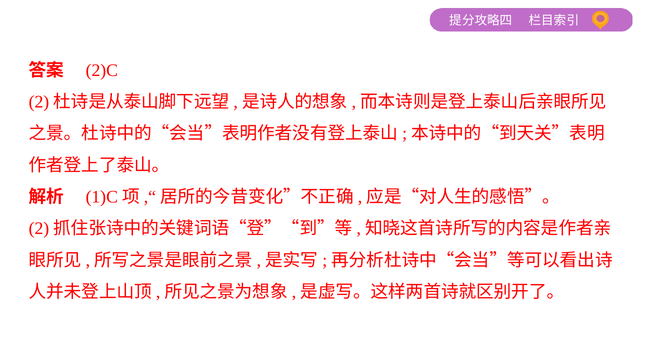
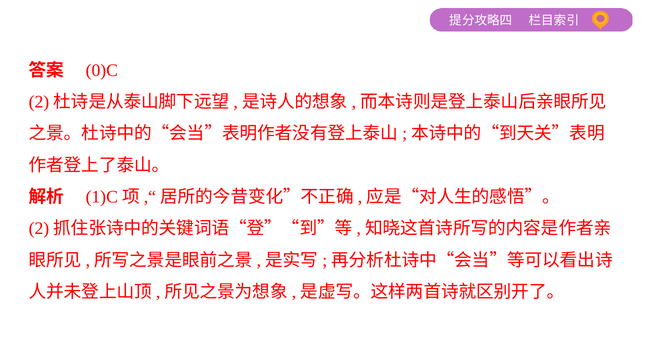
2)C: 2)C -> 0)C
